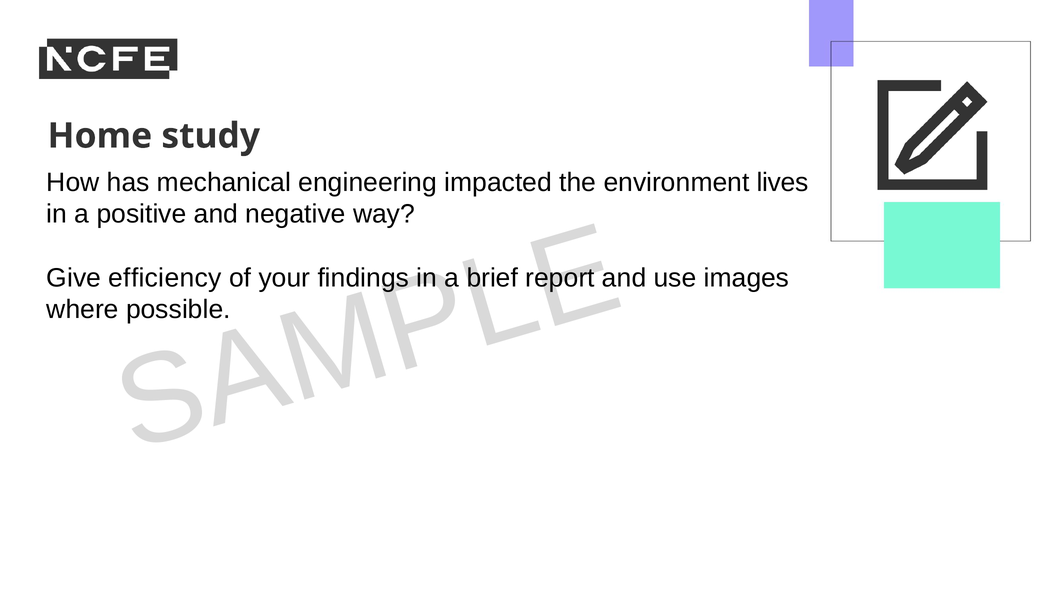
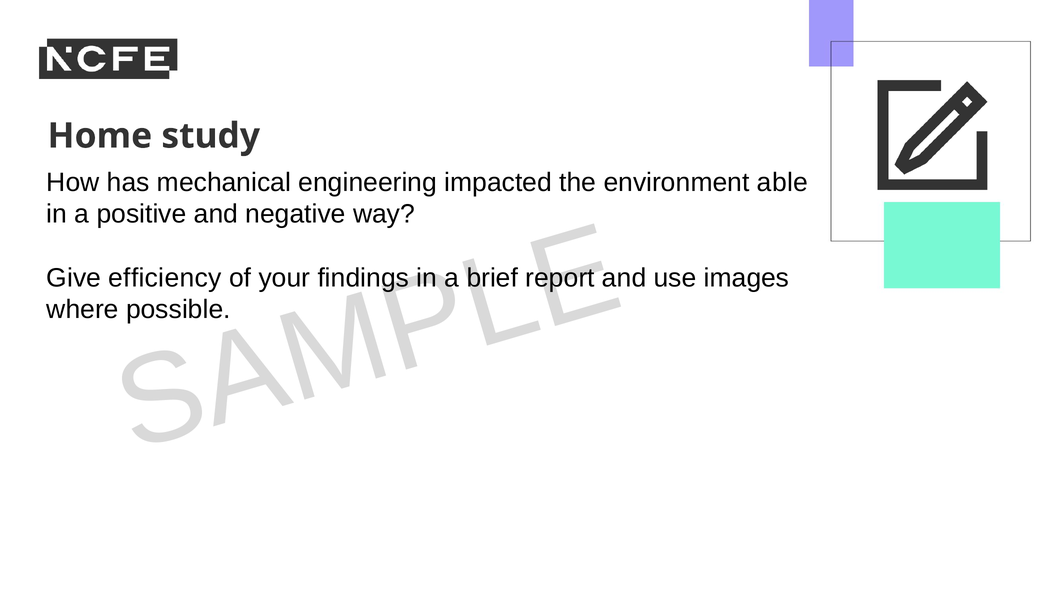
lives: lives -> able
